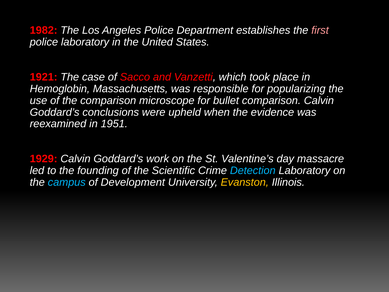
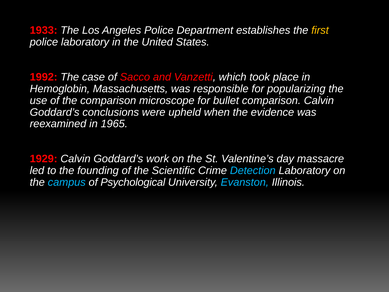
1982: 1982 -> 1933
first colour: pink -> yellow
1921: 1921 -> 1992
1951: 1951 -> 1965
Development: Development -> Psychological
Evanston colour: yellow -> light blue
